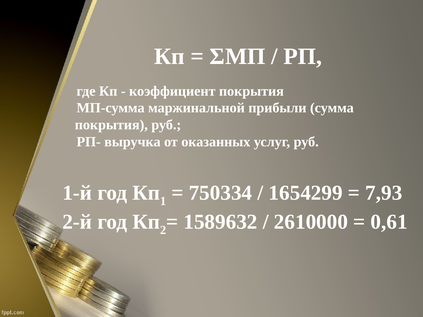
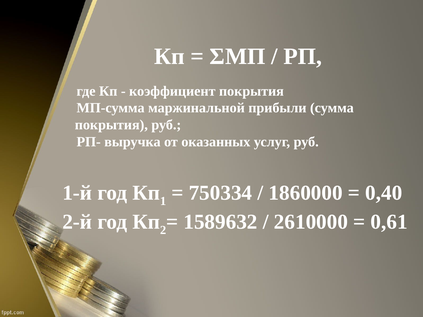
1654299: 1654299 -> 1860000
7,93: 7,93 -> 0,40
